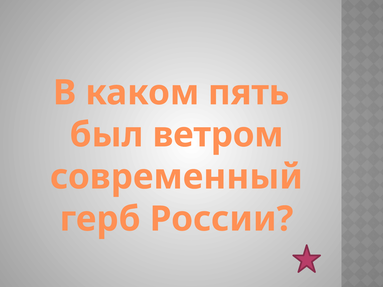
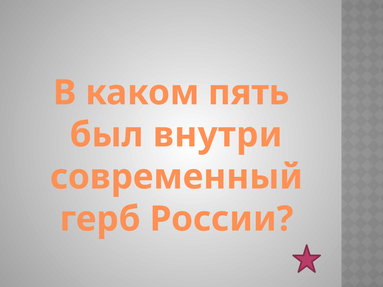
ветром: ветром -> внутри
